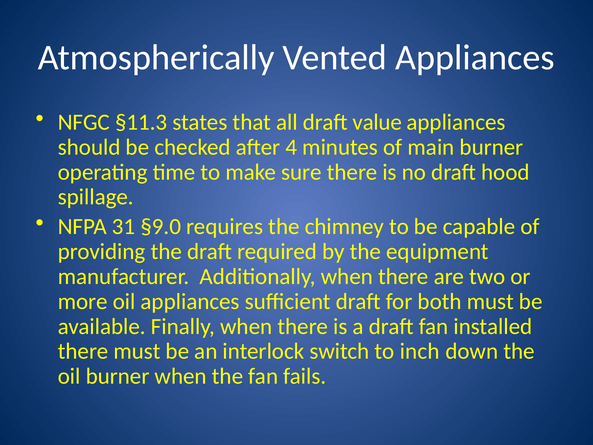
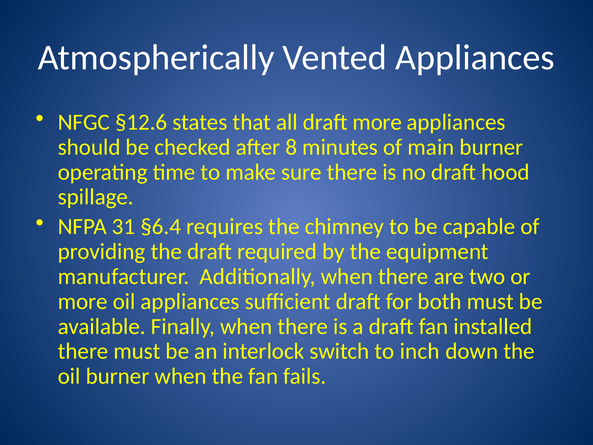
§11.3: §11.3 -> §12.6
draft value: value -> more
4: 4 -> 8
§9.0: §9.0 -> §6.4
